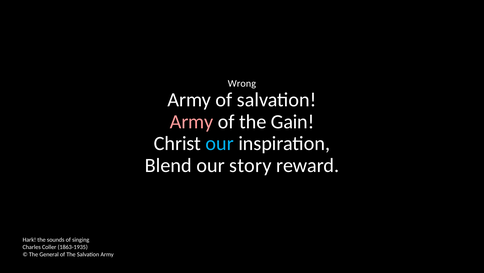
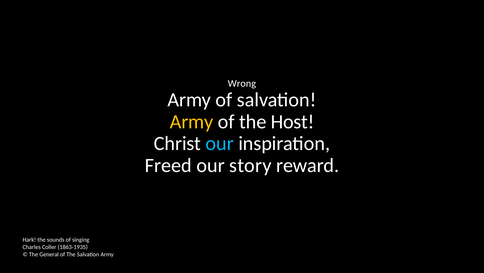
Army at (192, 121) colour: pink -> yellow
Gain: Gain -> Host
Blend: Blend -> Freed
